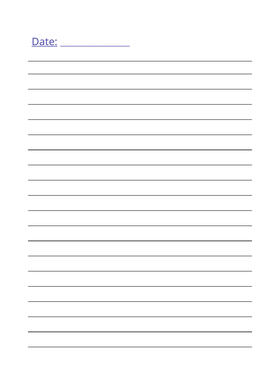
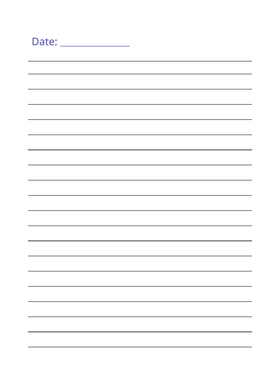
Date underline: present -> none
